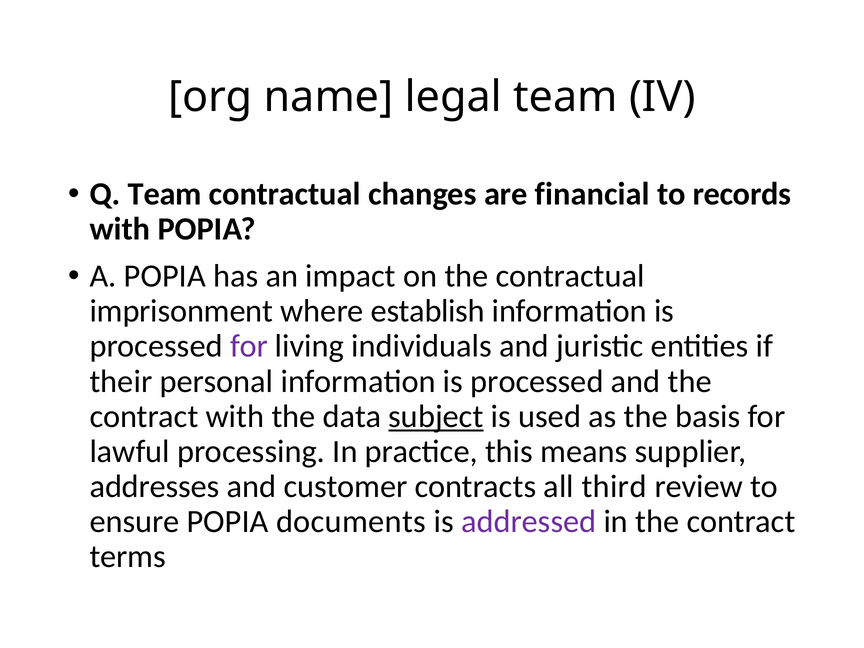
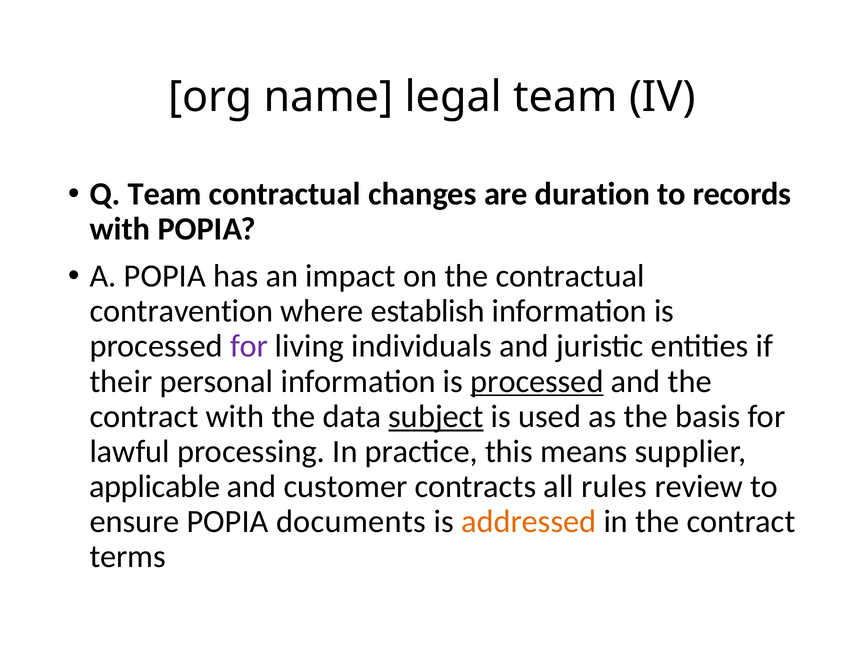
financial: financial -> duration
imprisonment: imprisonment -> contravention
processed at (537, 381) underline: none -> present
addresses: addresses -> applicable
third: third -> rules
addressed colour: purple -> orange
